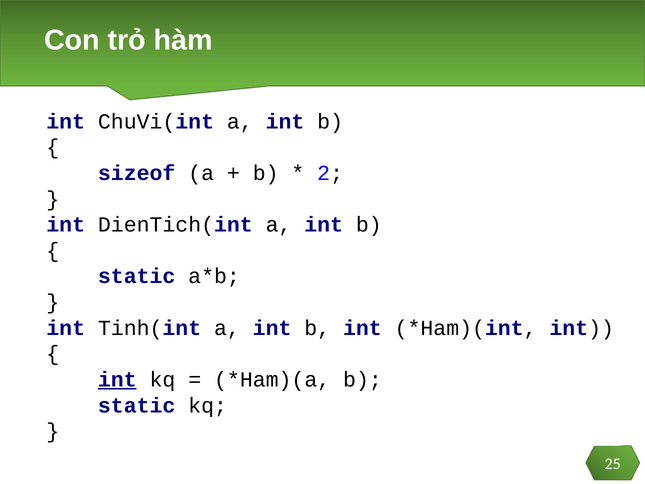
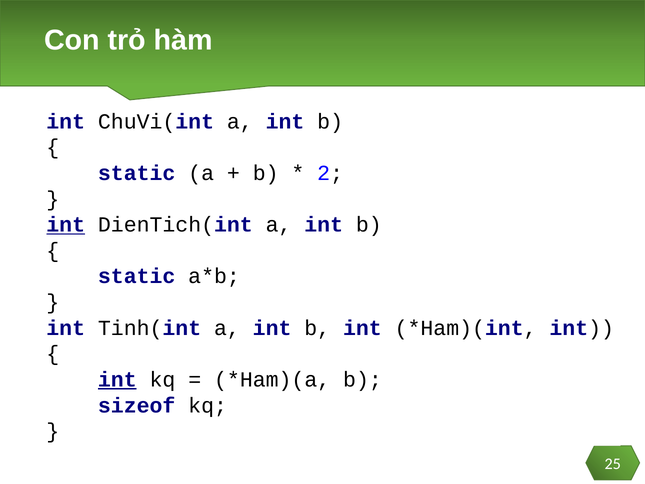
sizeof at (137, 173): sizeof -> static
int at (66, 225) underline: none -> present
static at (137, 405): static -> sizeof
